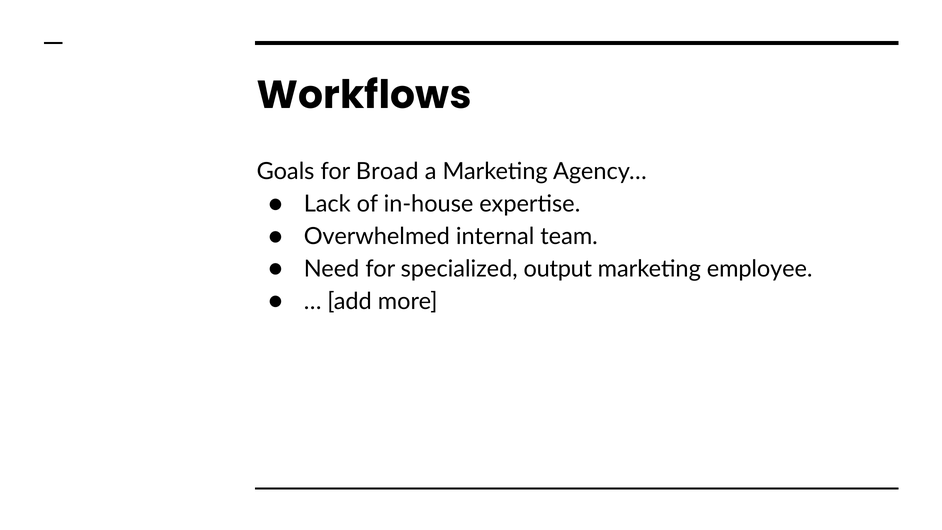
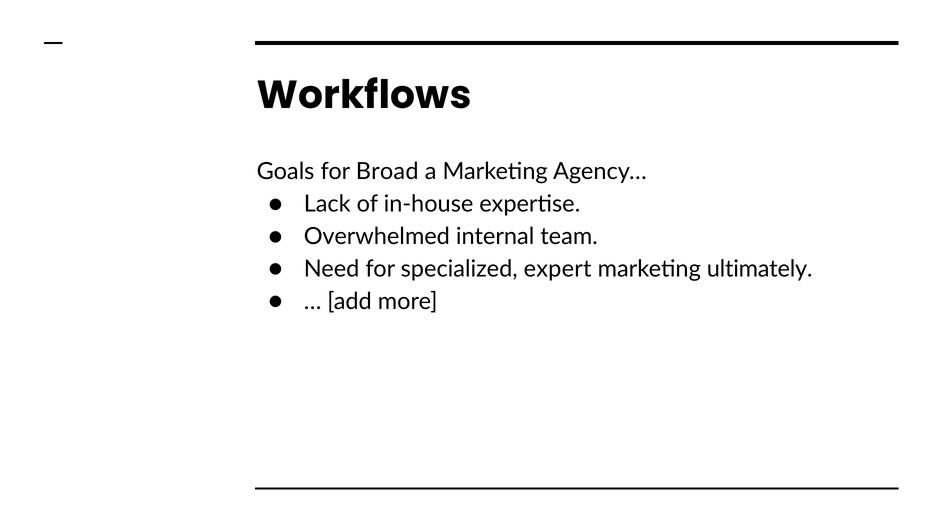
output: output -> expert
employee: employee -> ultimately
